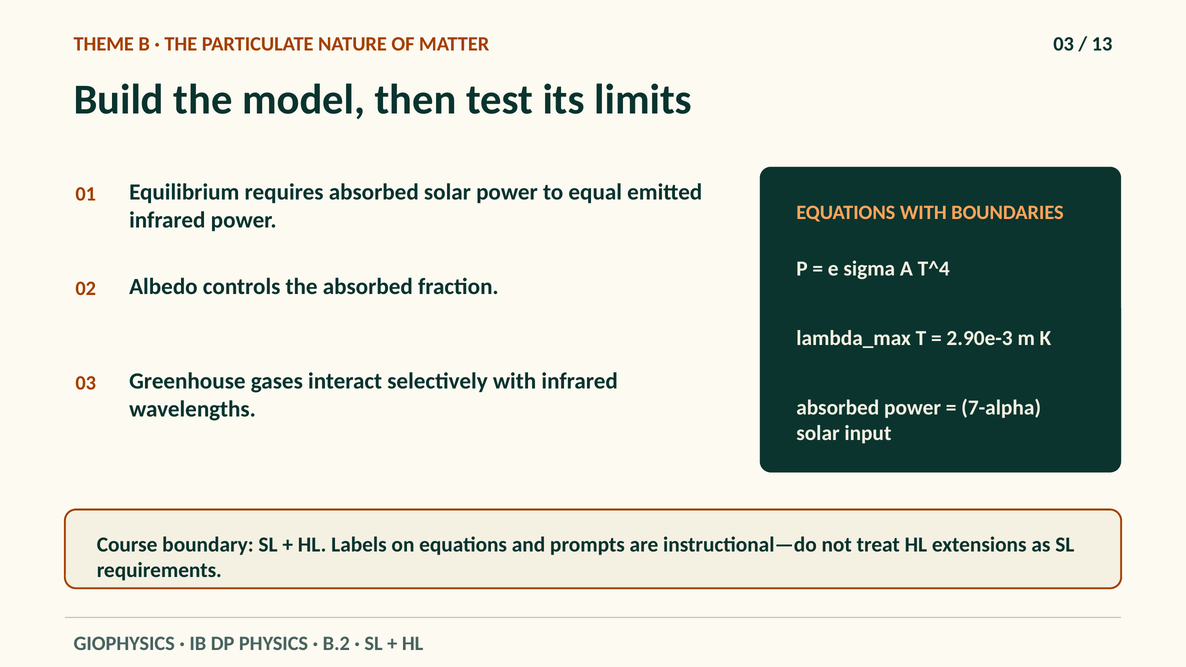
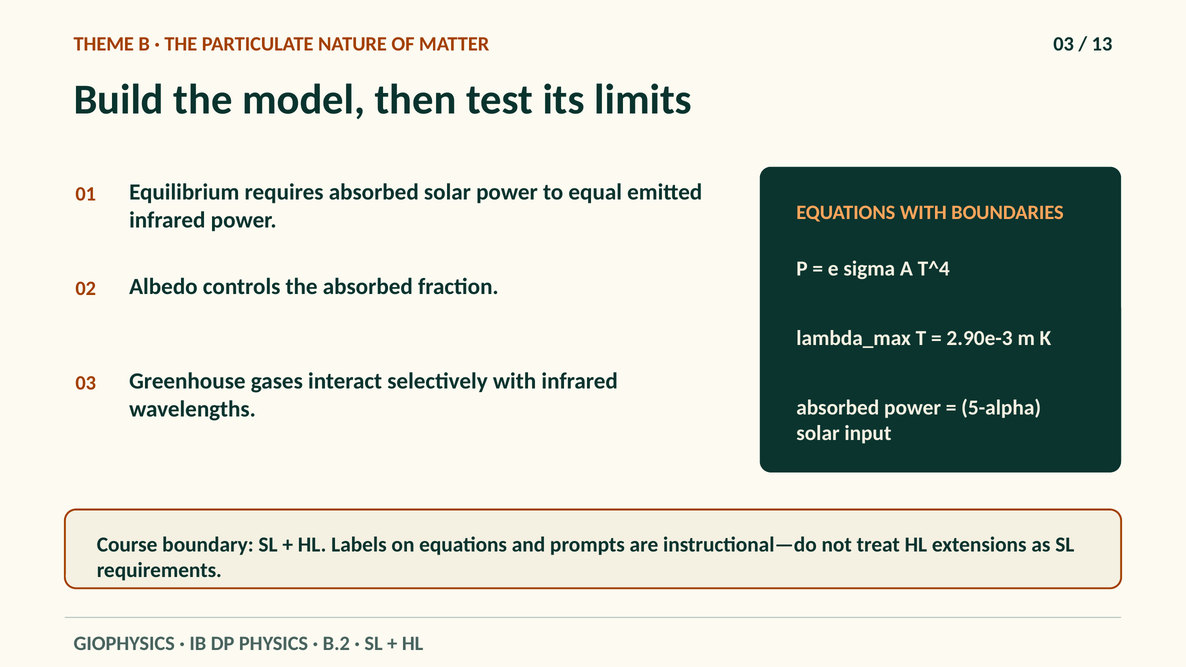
7-alpha: 7-alpha -> 5-alpha
